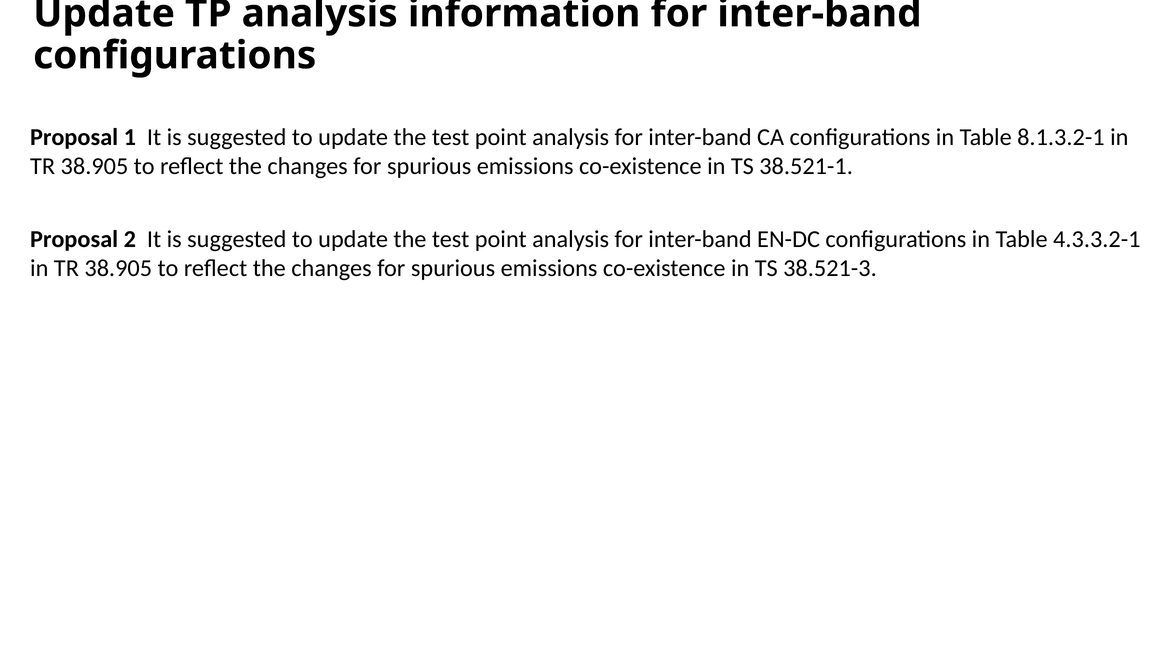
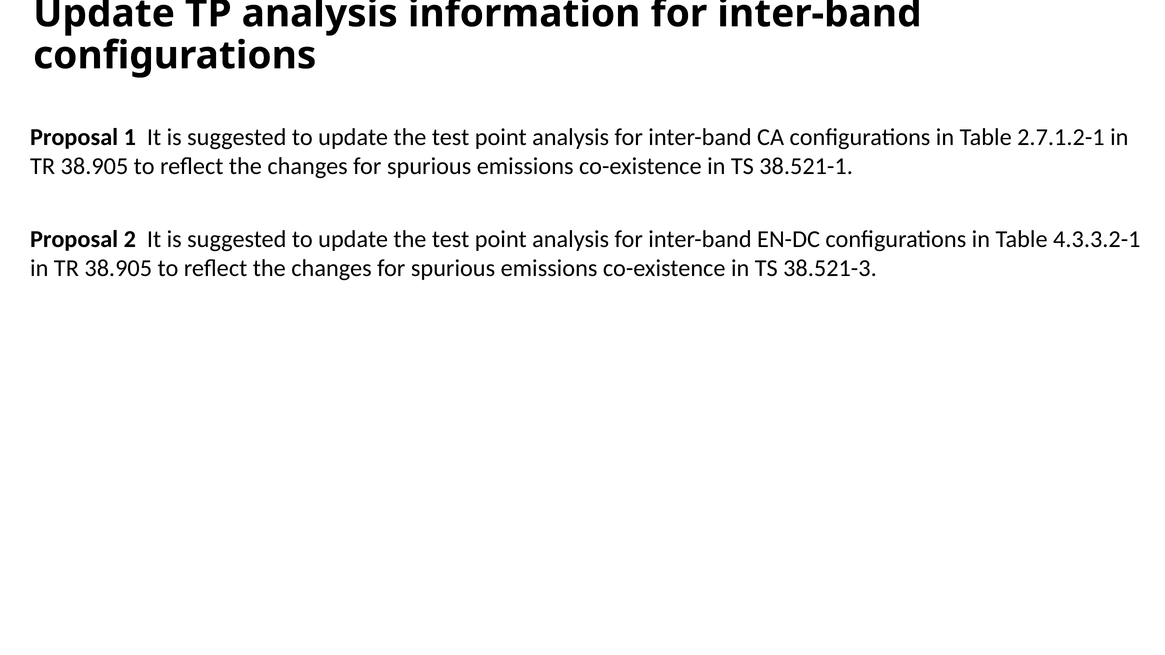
8.1.3.2-1: 8.1.3.2-1 -> 2.7.1.2-1
